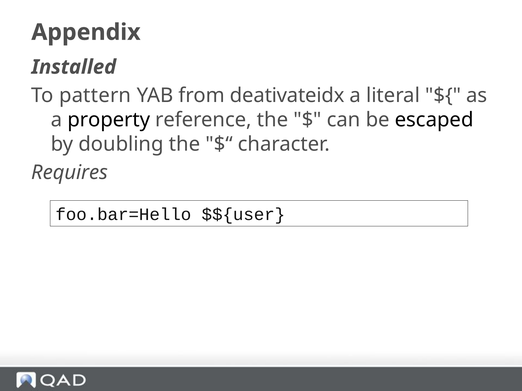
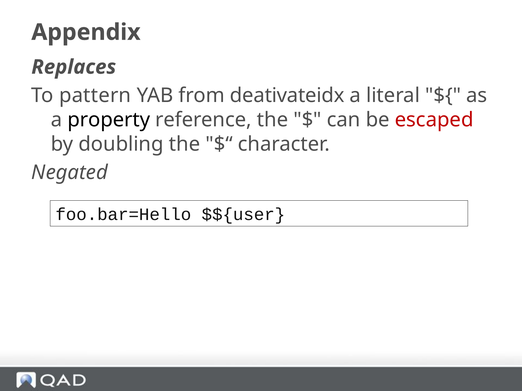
Installed: Installed -> Replaces
escaped colour: black -> red
Requires: Requires -> Negated
